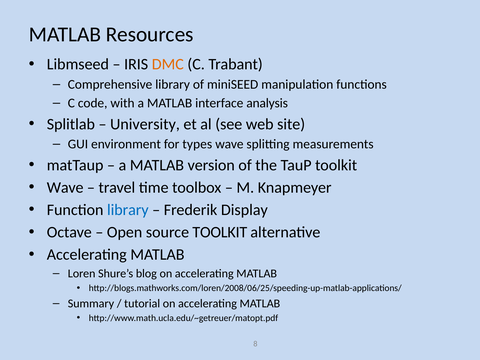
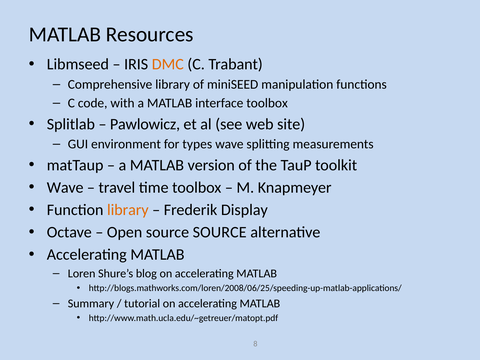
interface analysis: analysis -> toolbox
University: University -> Pawlowicz
library at (128, 210) colour: blue -> orange
source TOOLKIT: TOOLKIT -> SOURCE
